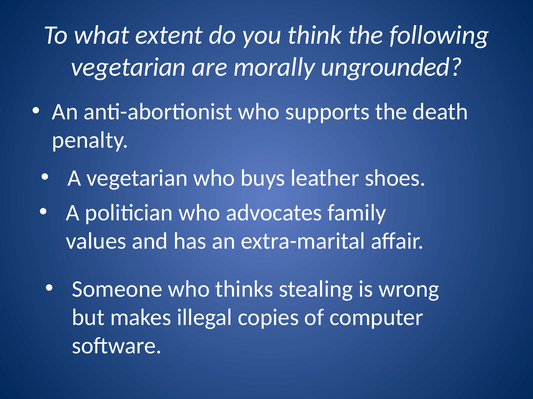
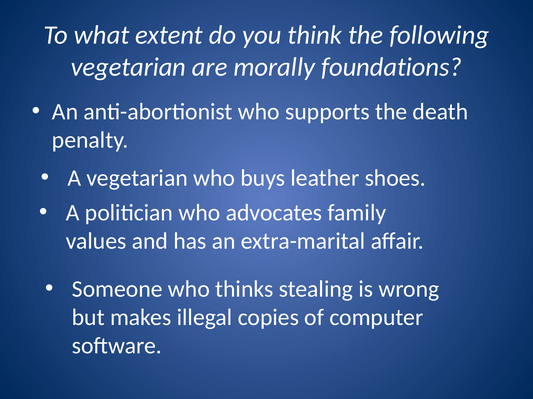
ungrounded: ungrounded -> foundations
